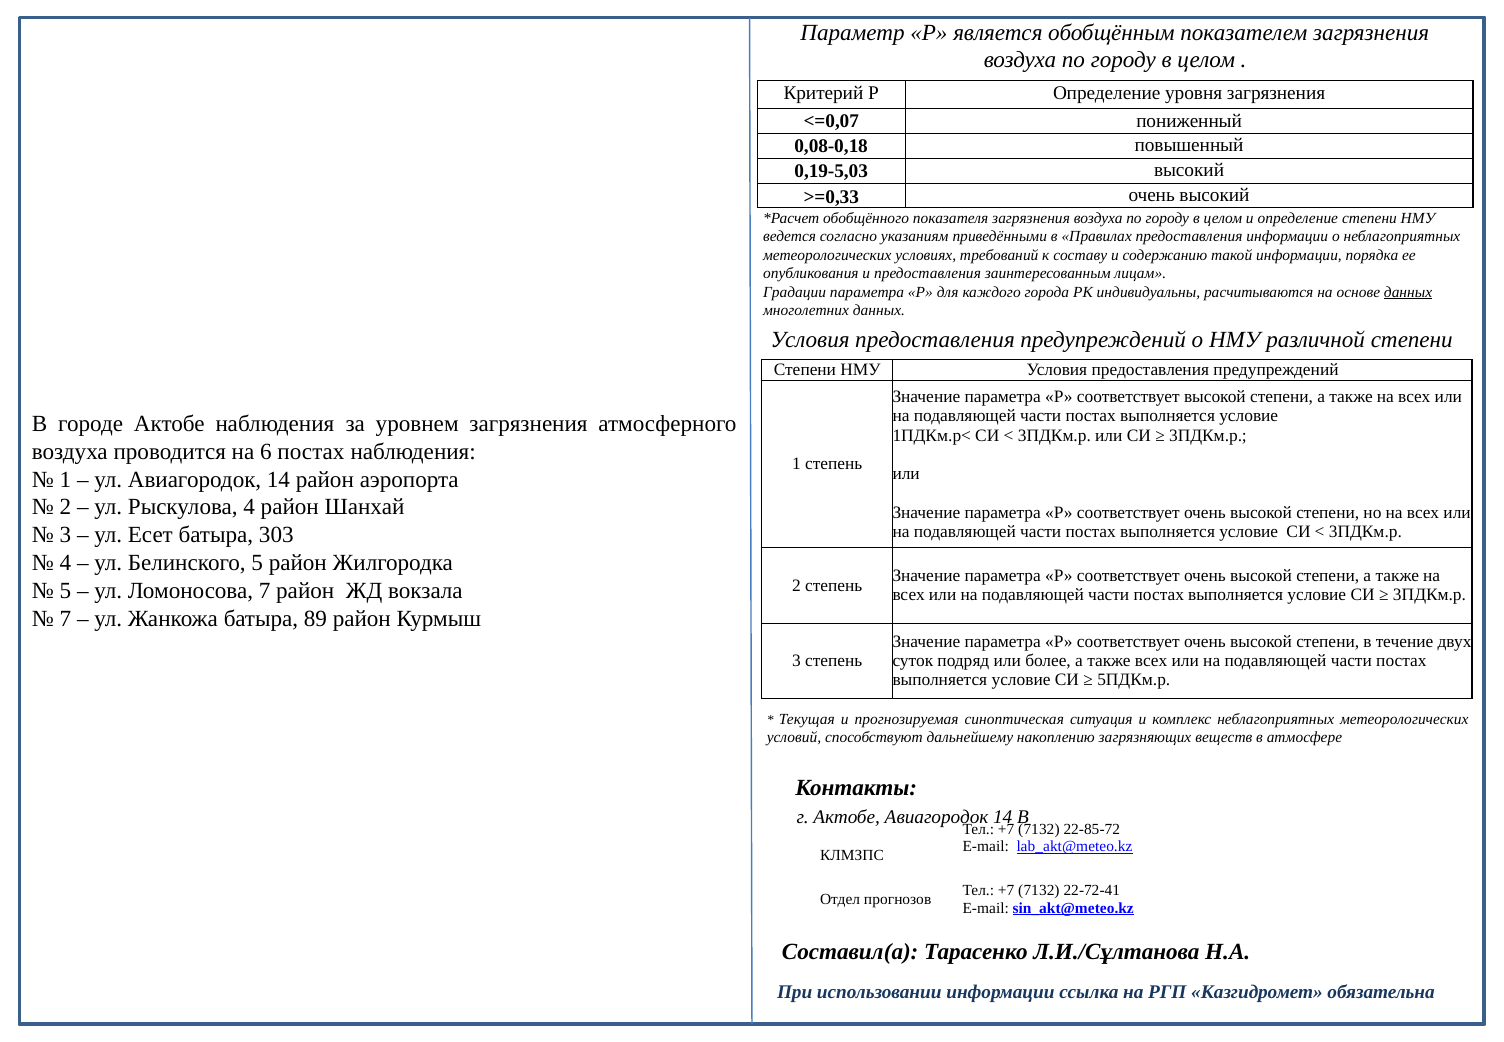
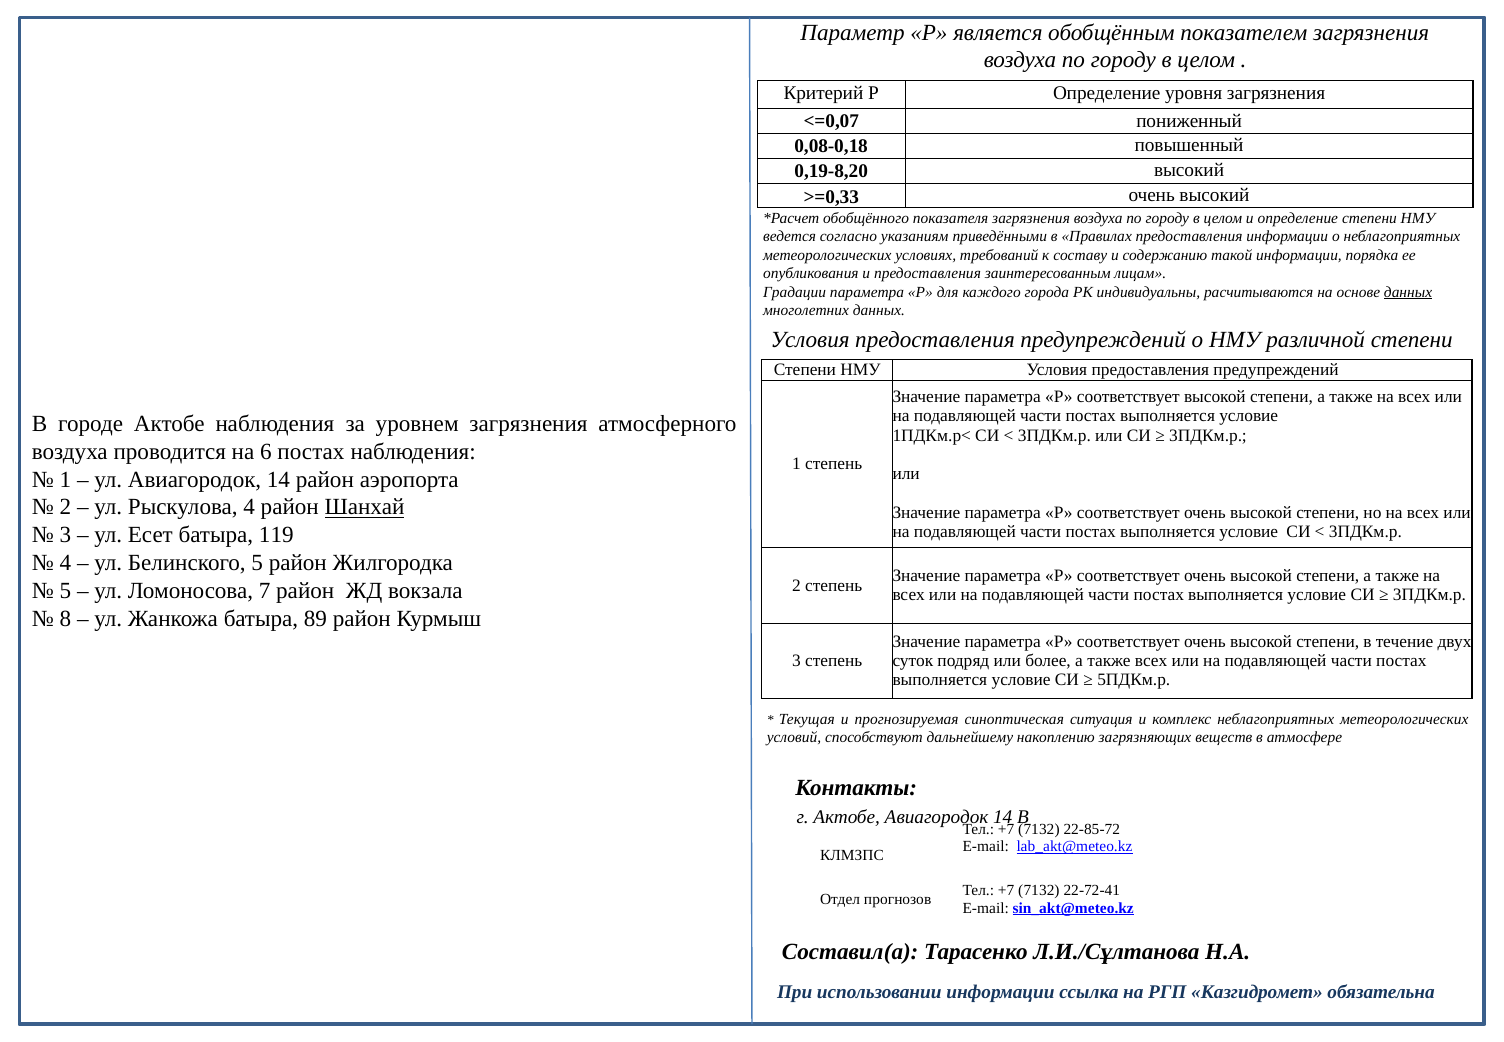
0,19-5,03: 0,19-5,03 -> 0,19-8,20
Шанхай underline: none -> present
303: 303 -> 119
7 at (66, 618): 7 -> 8
